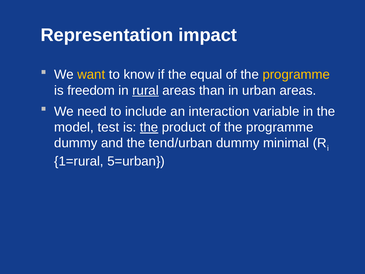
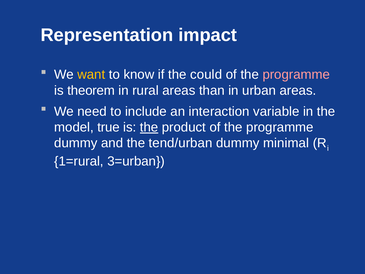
equal: equal -> could
programme at (296, 75) colour: yellow -> pink
freedom: freedom -> theorem
rural underline: present -> none
test: test -> true
5=urban: 5=urban -> 3=urban
